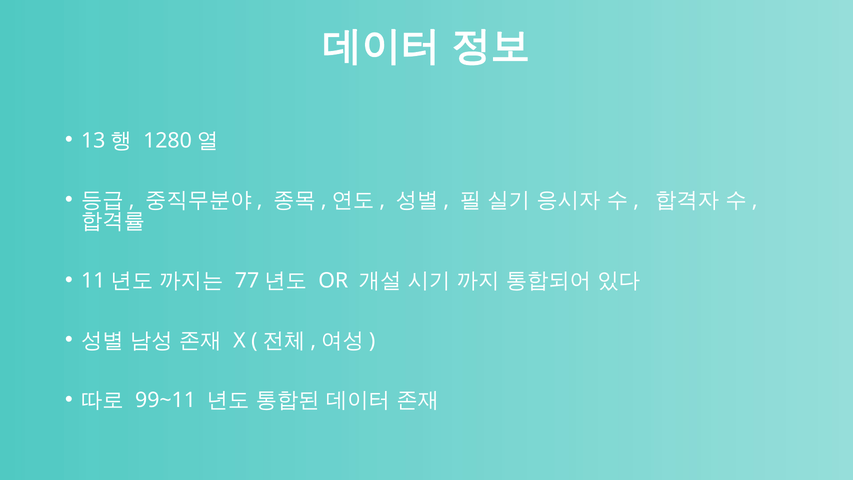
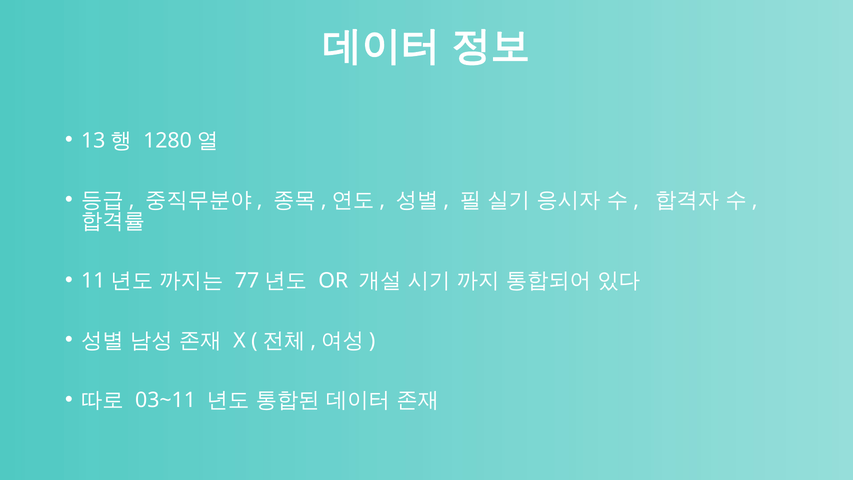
99~11: 99~11 -> 03~11
